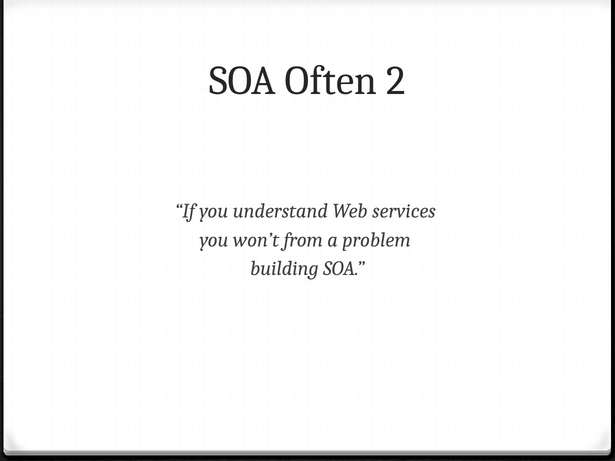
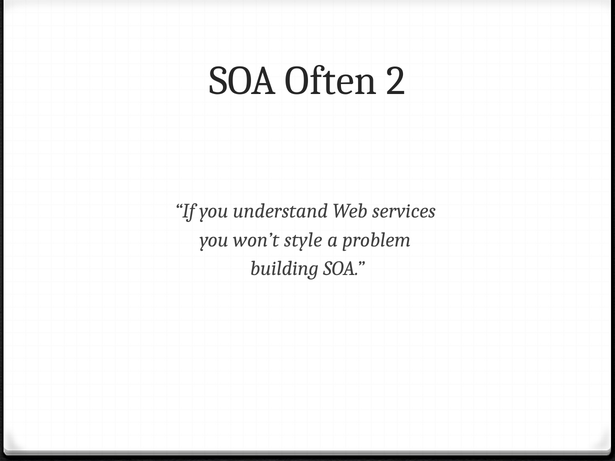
from: from -> style
